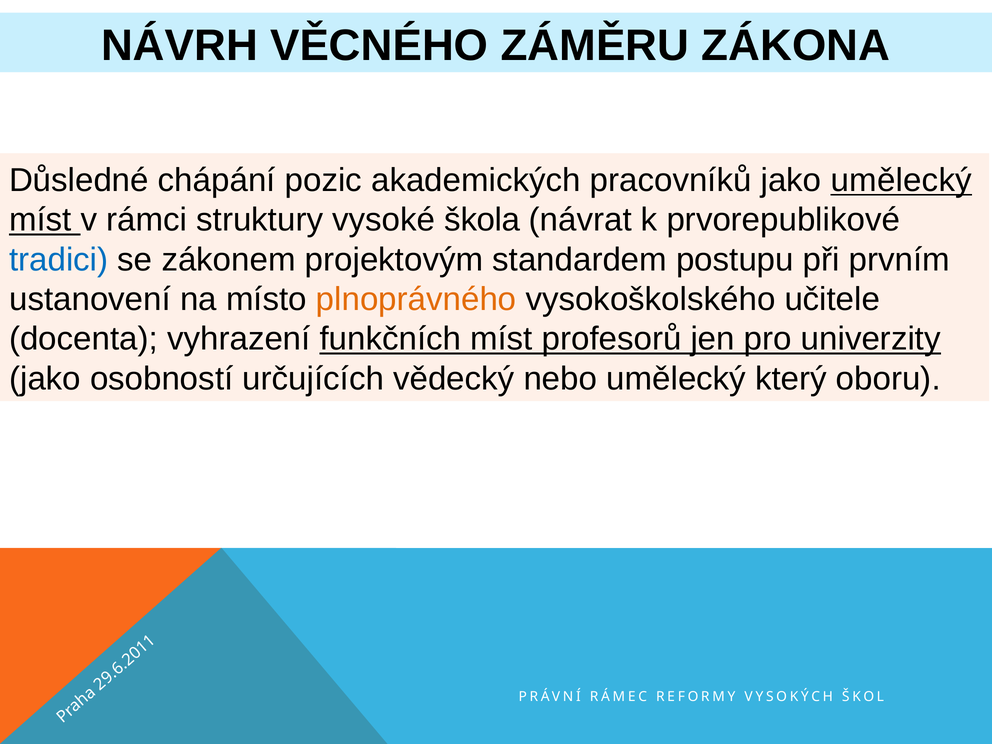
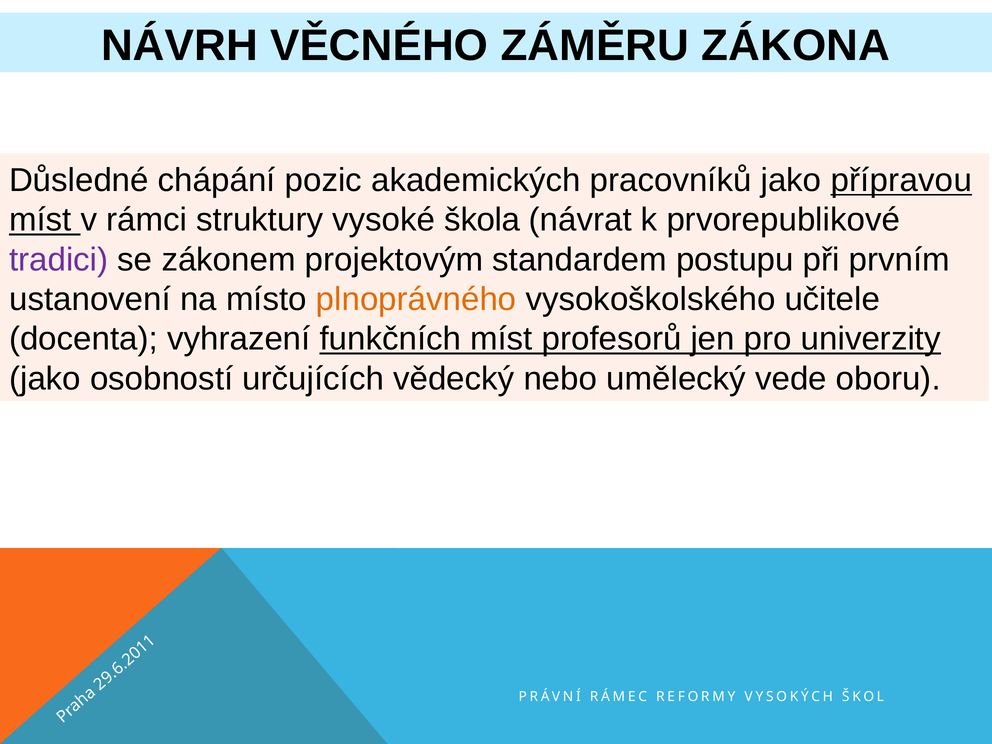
jako umělecký: umělecký -> přípravou
tradici colour: blue -> purple
který: který -> vede
